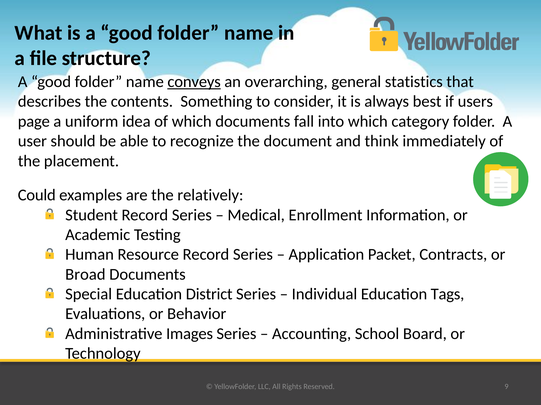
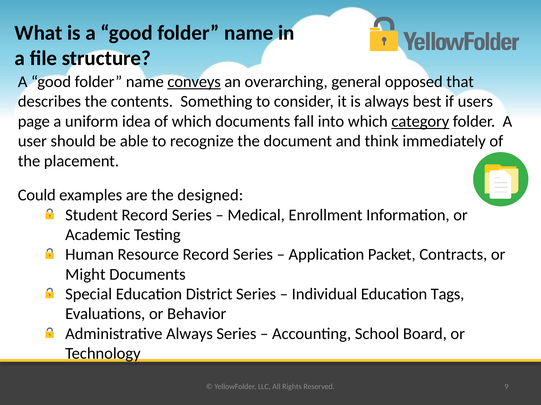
statistics: statistics -> opposed
category underline: none -> present
relatively: relatively -> designed
Broad: Broad -> Might
Administrative Images: Images -> Always
